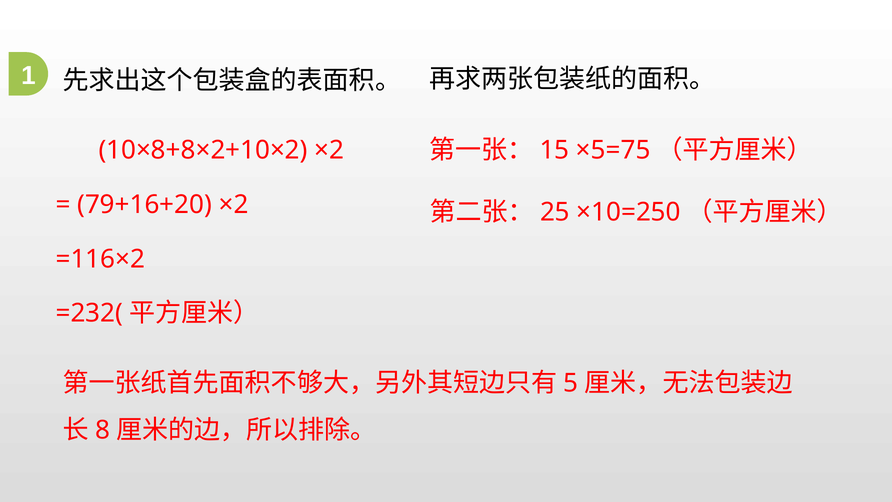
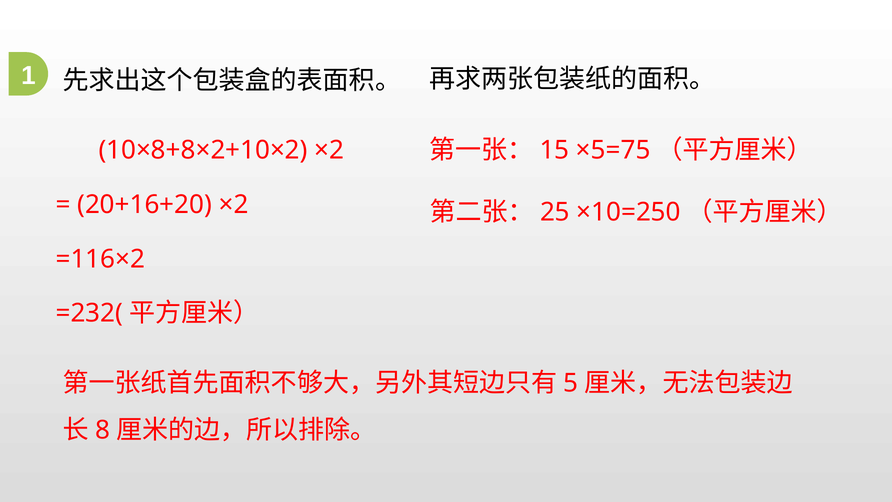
79+16+20: 79+16+20 -> 20+16+20
